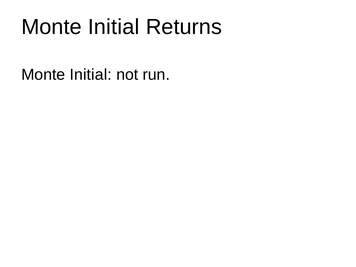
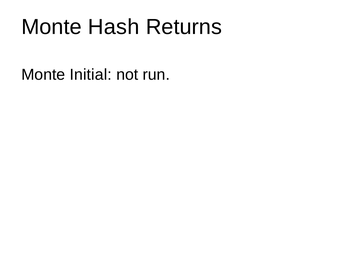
Initial at (114, 27): Initial -> Hash
